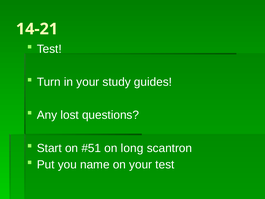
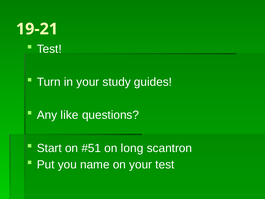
14-21: 14-21 -> 19-21
lost: lost -> like
